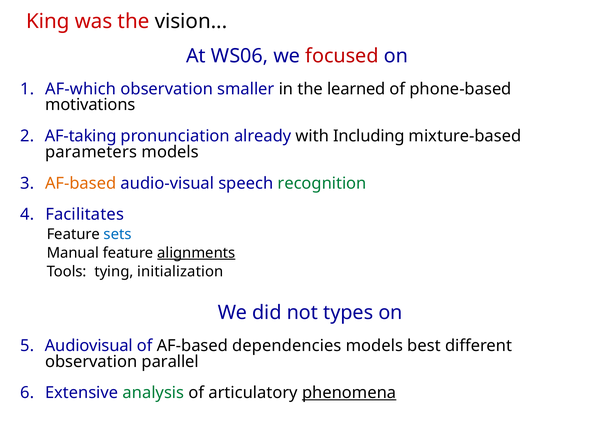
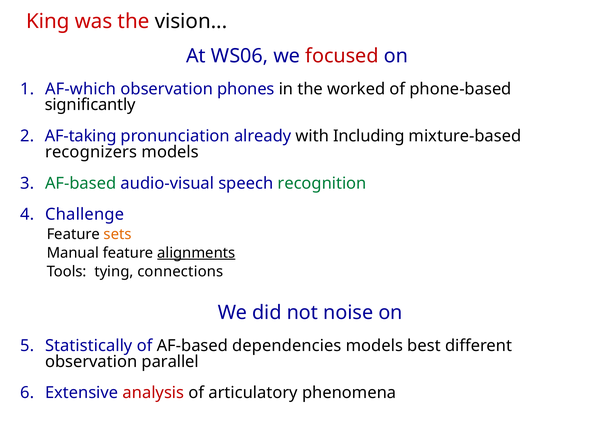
smaller: smaller -> phones
learned: learned -> worked
motivations: motivations -> significantly
parameters: parameters -> recognizers
AF-based at (81, 183) colour: orange -> green
Facilitates: Facilitates -> Challenge
sets colour: blue -> orange
initialization: initialization -> connections
types: types -> noise
Audiovisual: Audiovisual -> Statistically
analysis colour: green -> red
phenomena underline: present -> none
